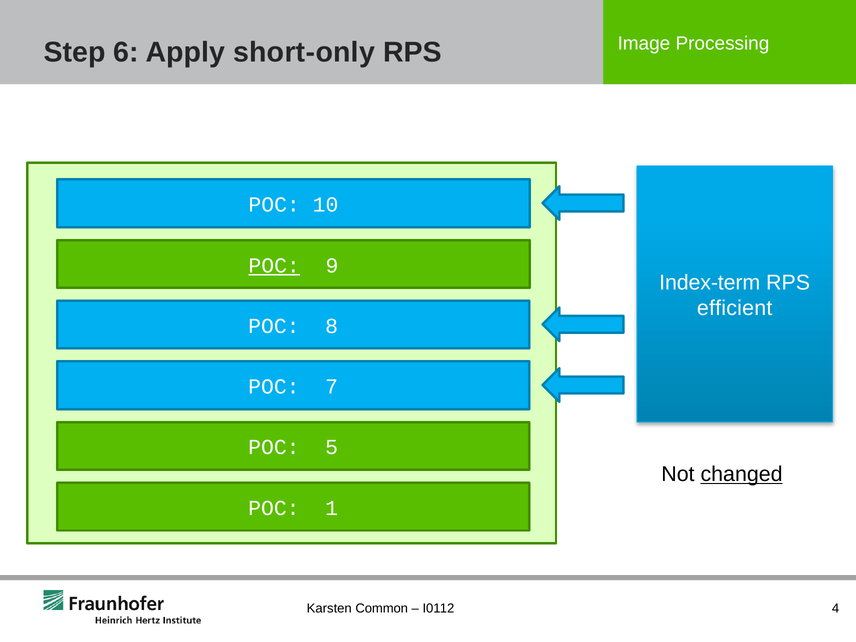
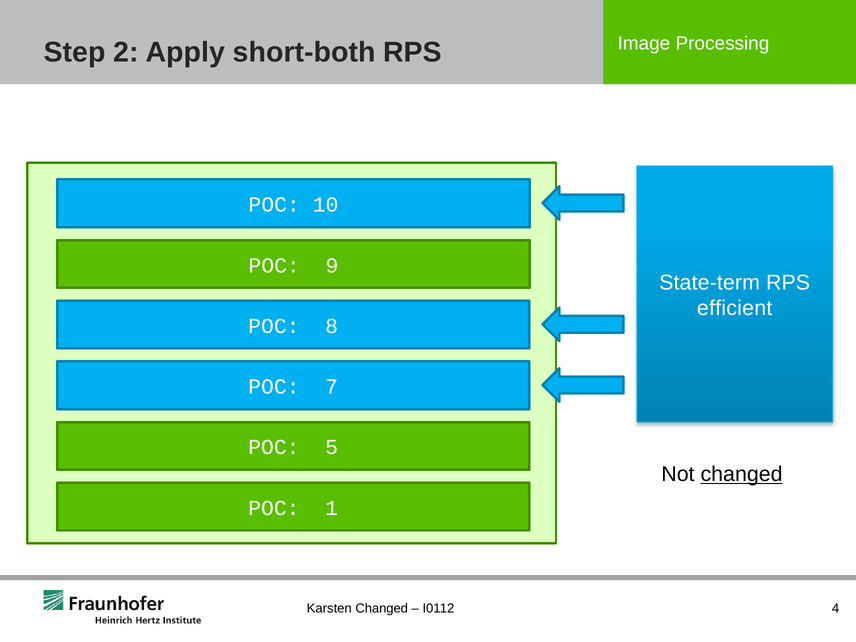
6: 6 -> 2
short-only: short-only -> short-both
POC at (274, 265) underline: present -> none
Index-term: Index-term -> State-term
Karsten Common: Common -> Changed
